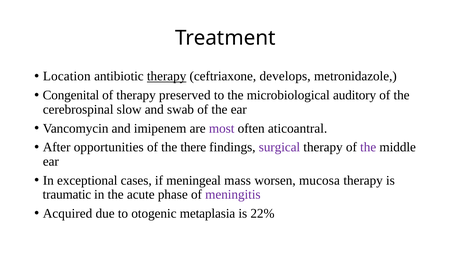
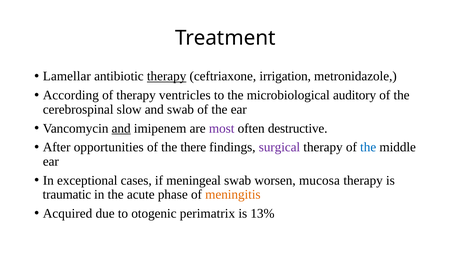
Location: Location -> Lamellar
develops: develops -> irrigation
Congenital: Congenital -> According
preserved: preserved -> ventricles
and at (121, 128) underline: none -> present
aticoantral: aticoantral -> destructive
the at (368, 147) colour: purple -> blue
meningeal mass: mass -> swab
meningitis colour: purple -> orange
metaplasia: metaplasia -> perimatrix
22%: 22% -> 13%
